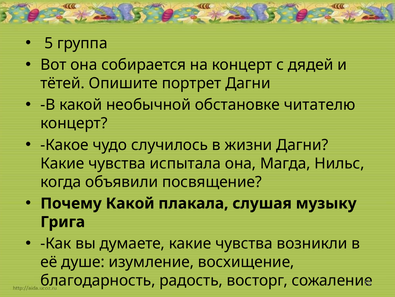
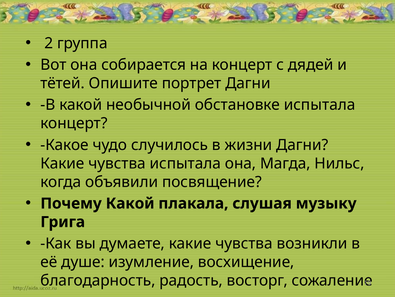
5: 5 -> 2
обстановке читателю: читателю -> испытала
